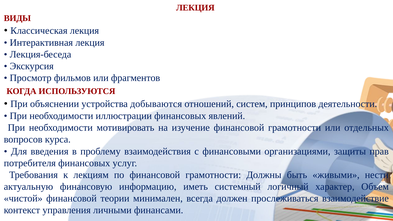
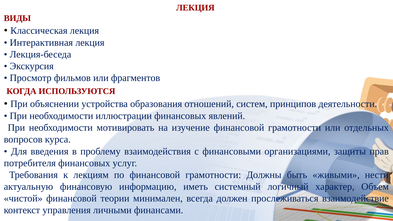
добываются: добываются -> образования
